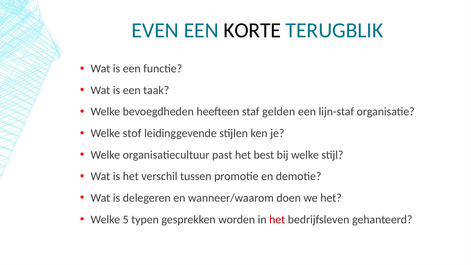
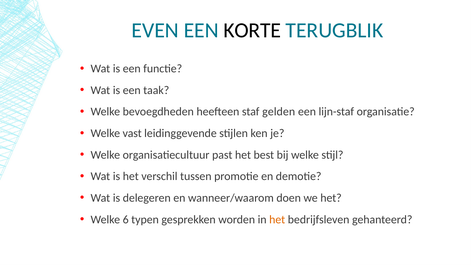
stof: stof -> vast
5: 5 -> 6
het at (277, 219) colour: red -> orange
